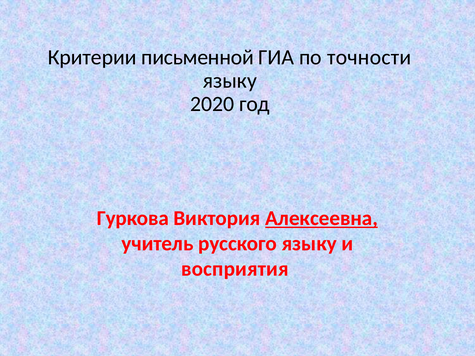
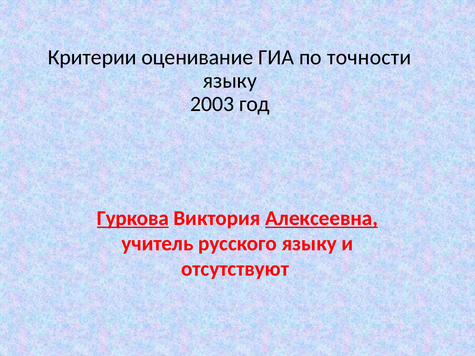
письменной: письменной -> оценивание
2020: 2020 -> 2003
Гуркова underline: none -> present
восприятия: восприятия -> отсутствуют
